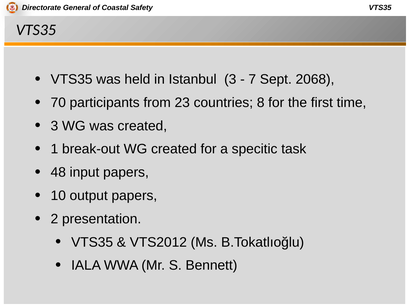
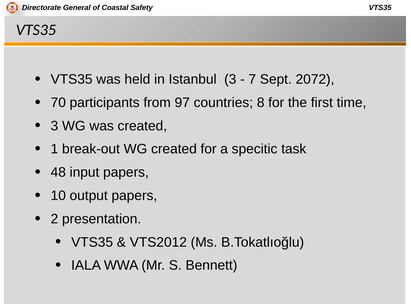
2068: 2068 -> 2072
23: 23 -> 97
